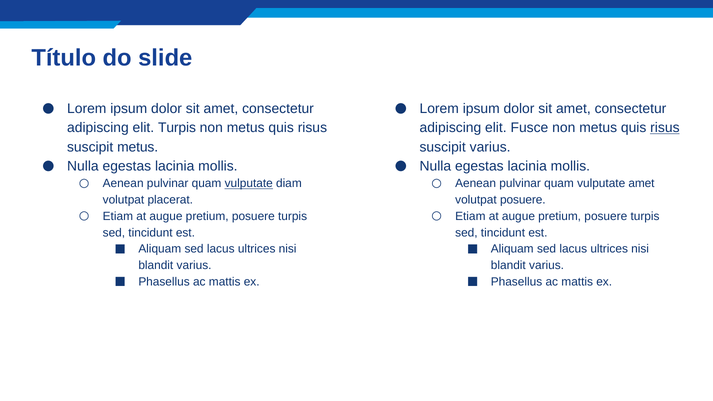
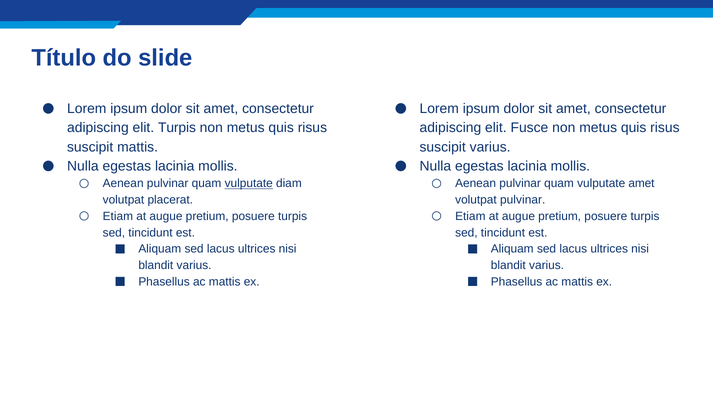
risus at (665, 128) underline: present -> none
suscipit metus: metus -> mattis
volutpat posuere: posuere -> pulvinar
